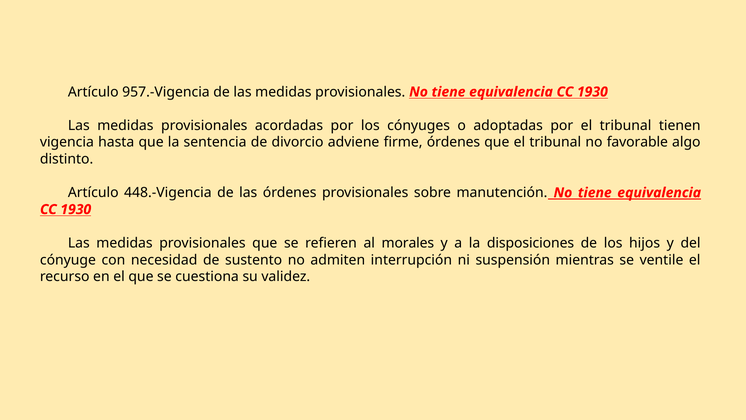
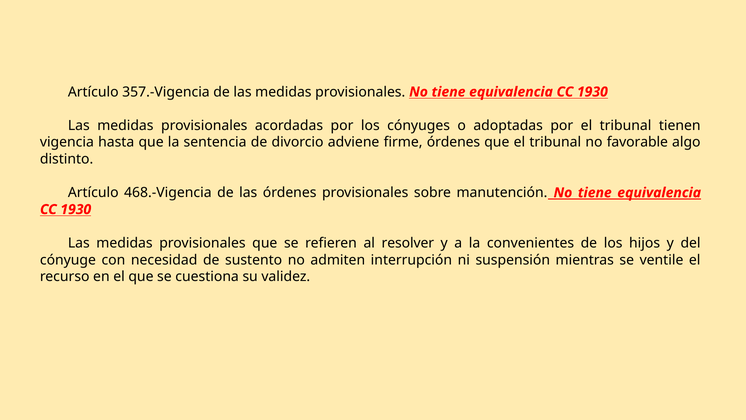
957.-Vigencia: 957.-Vigencia -> 357.-Vigencia
448.-Vigencia: 448.-Vigencia -> 468.-Vigencia
morales: morales -> resolver
disposiciones: disposiciones -> convenientes
